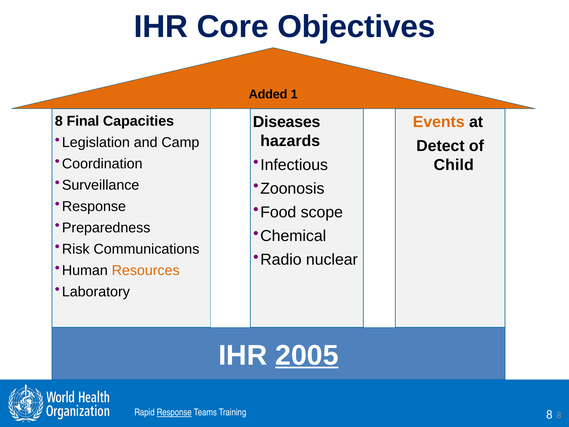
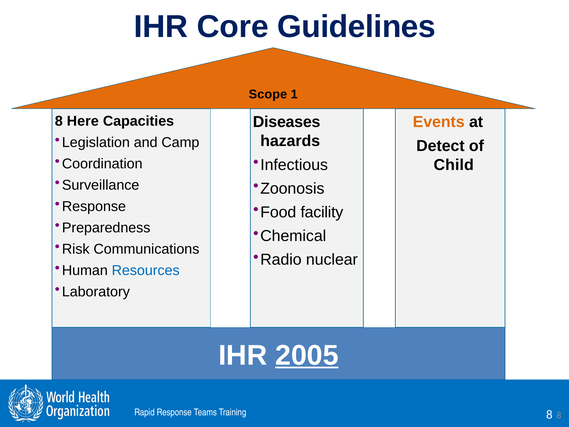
Objectives: Objectives -> Guidelines
Added: Added -> Scope
Final: Final -> Here
scope: scope -> facility
Resources colour: orange -> blue
Response at (174, 412) underline: present -> none
